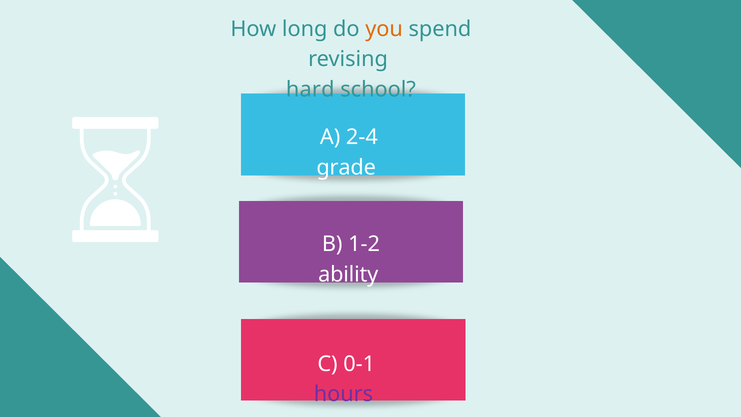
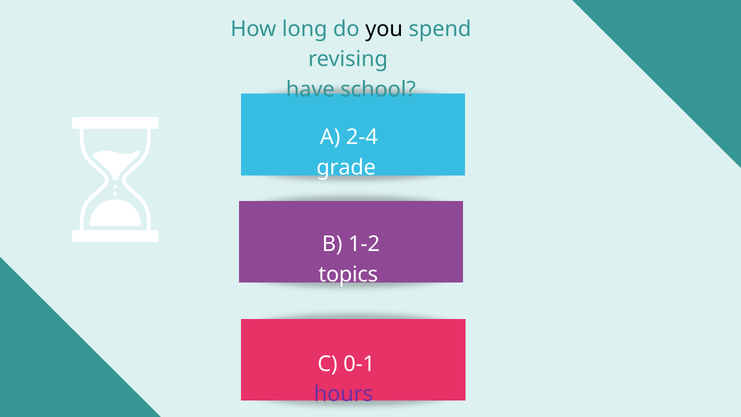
you colour: orange -> black
hard: hard -> have
ability: ability -> topics
